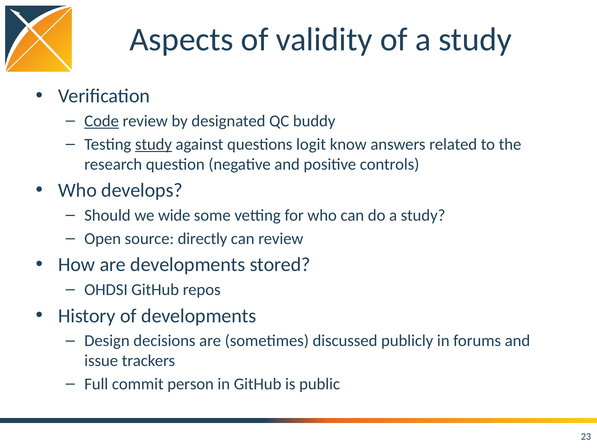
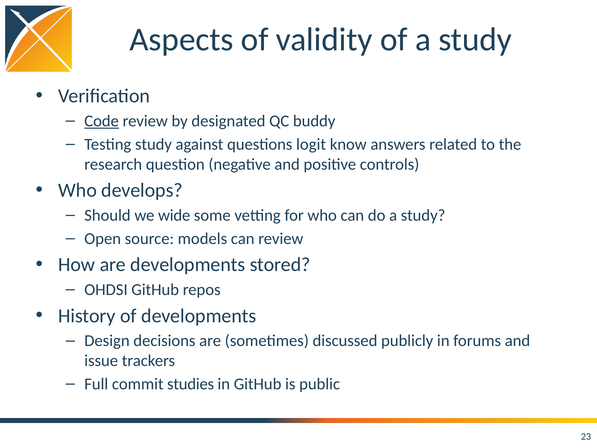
study at (153, 144) underline: present -> none
directly: directly -> models
person: person -> studies
